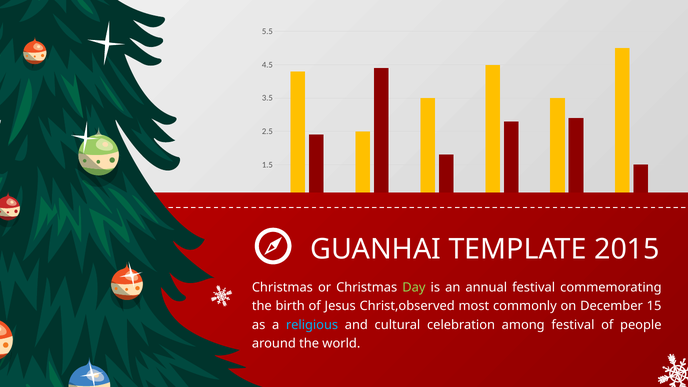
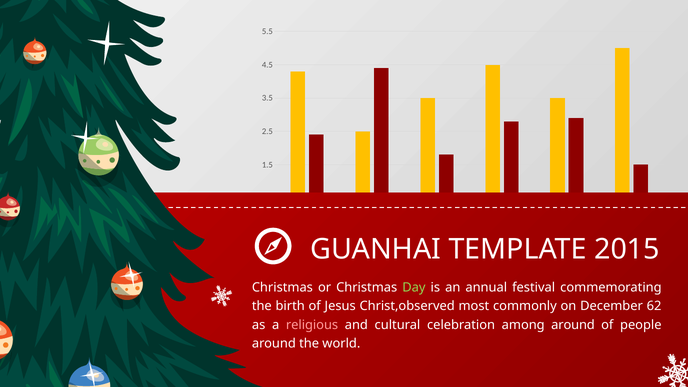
15: 15 -> 62
religious colour: light blue -> pink
among festival: festival -> around
